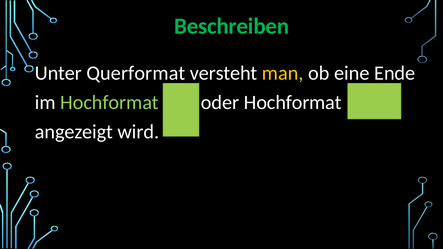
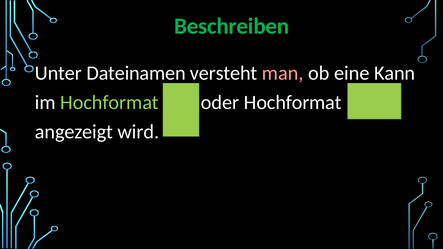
Querformat: Querformat -> Dateinamen
man colour: yellow -> pink
Ende: Ende -> Kann
